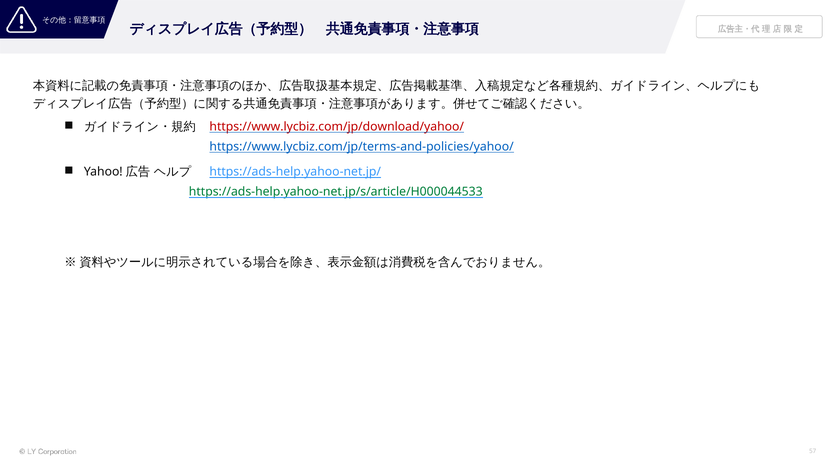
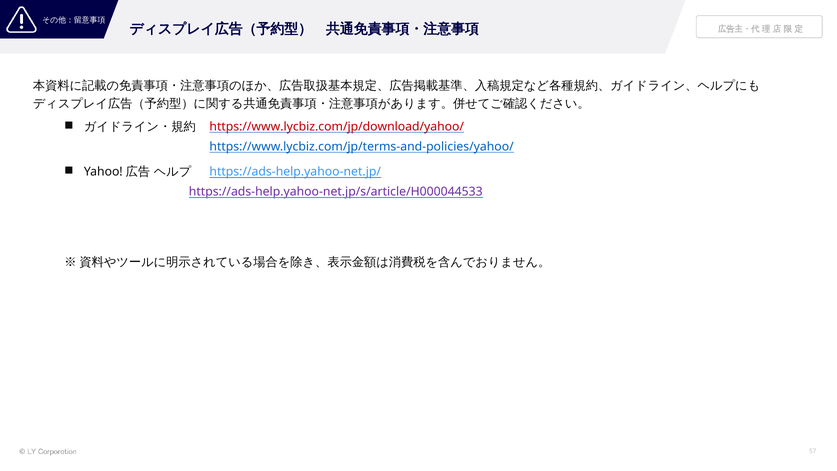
https://ads-help.yahoo-net.jp/s/article/H000044533 colour: green -> purple
